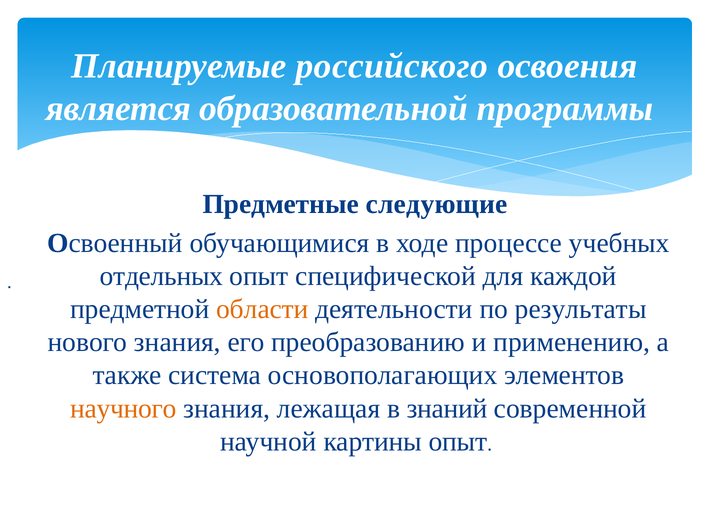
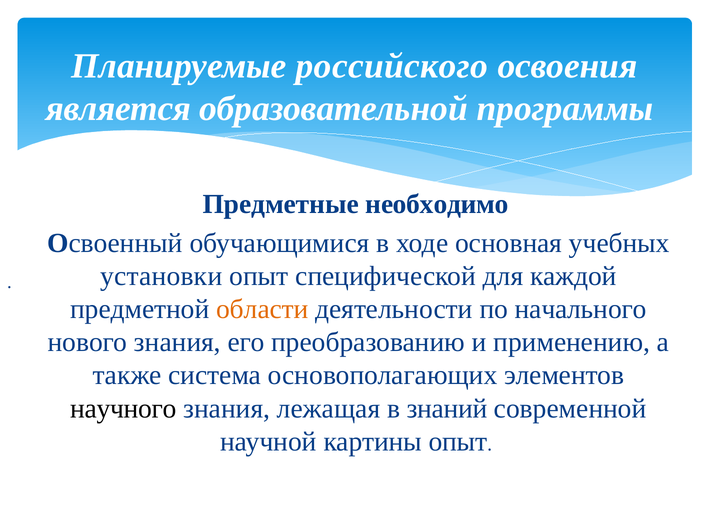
следующие: следующие -> необходимо
процессе: процессе -> основная
отдельных: отдельных -> установки
результаты: результаты -> начального
научного colour: orange -> black
